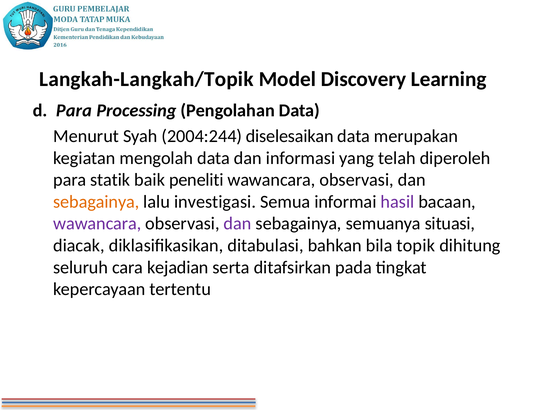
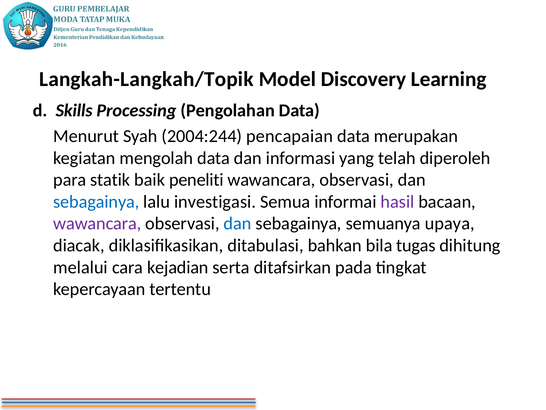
d Para: Para -> Skills
diselesaikan: diselesaikan -> pencapaian
sebagainya at (96, 201) colour: orange -> blue
dan at (238, 223) colour: purple -> blue
situasi: situasi -> upaya
topik: topik -> tugas
seluruh: seluruh -> melalui
